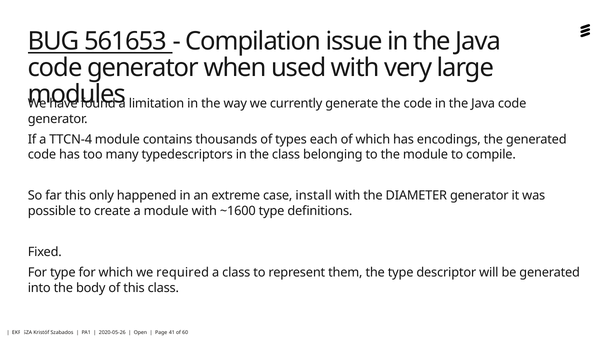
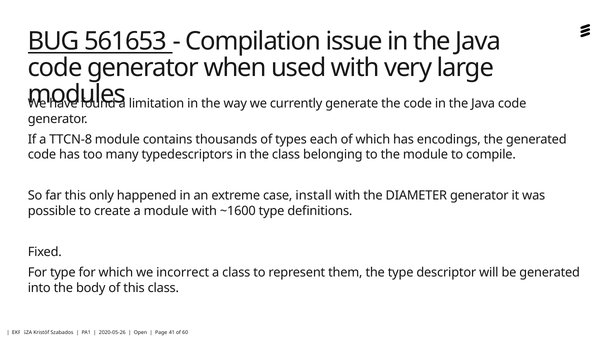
TTCN-4: TTCN-4 -> TTCN-8
required: required -> incorrect
